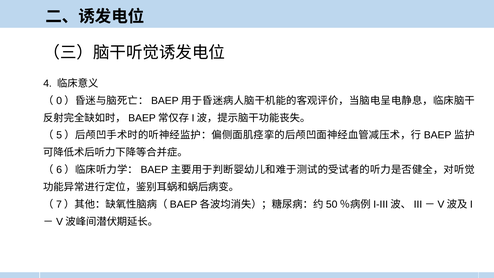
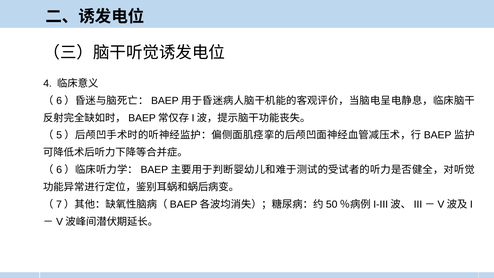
0 at (59, 101): 0 -> 6
